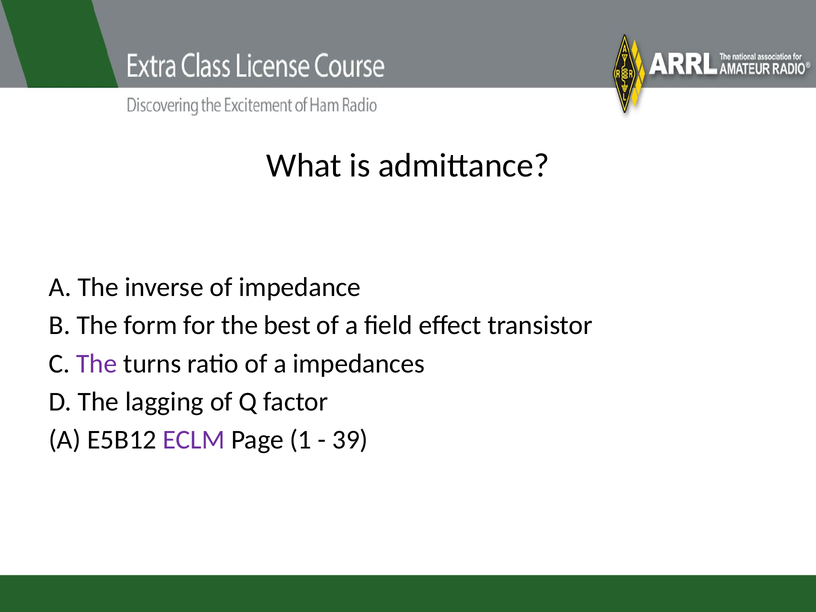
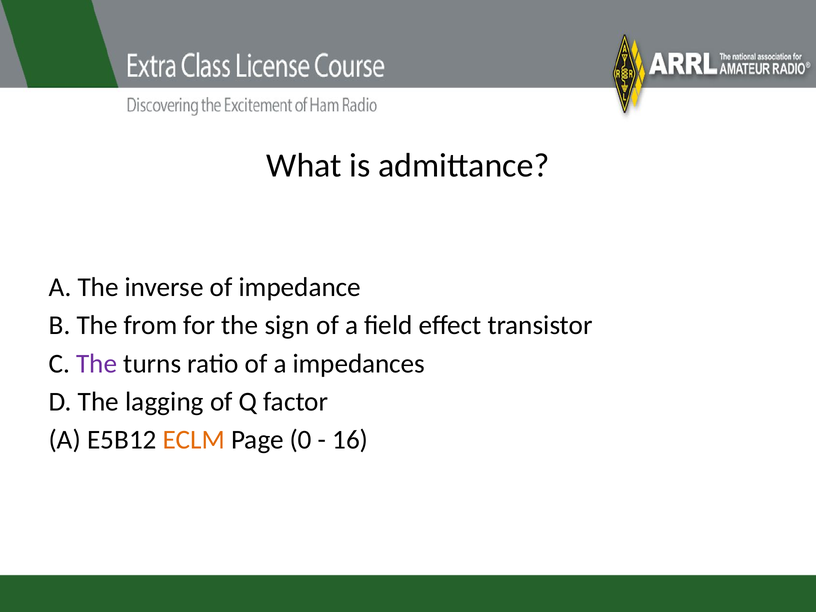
form: form -> from
best: best -> sign
ECLM colour: purple -> orange
1: 1 -> 0
39: 39 -> 16
